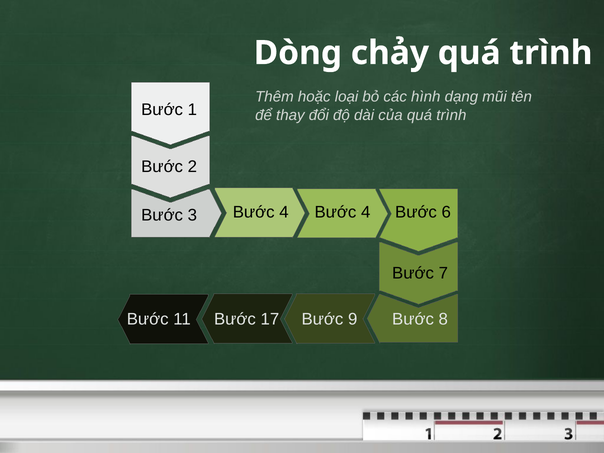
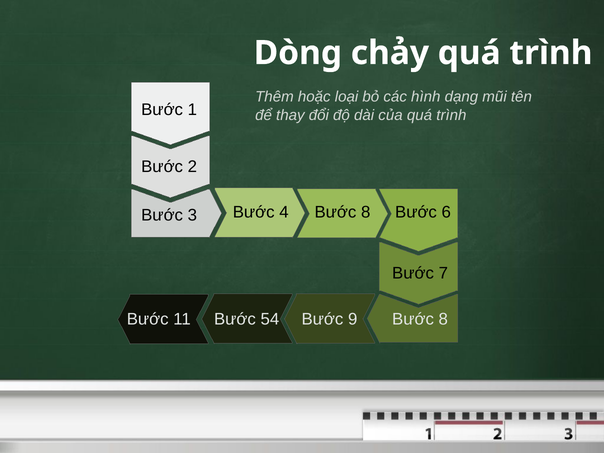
4 Bước 4: 4 -> 8
17: 17 -> 54
